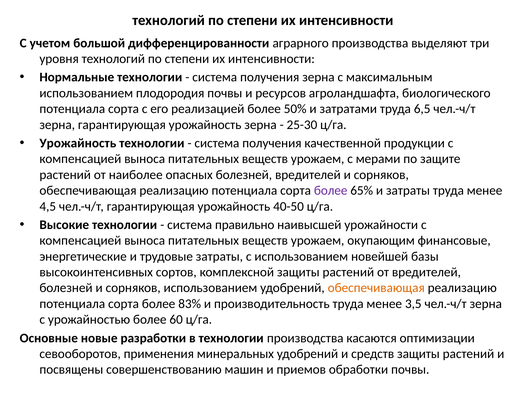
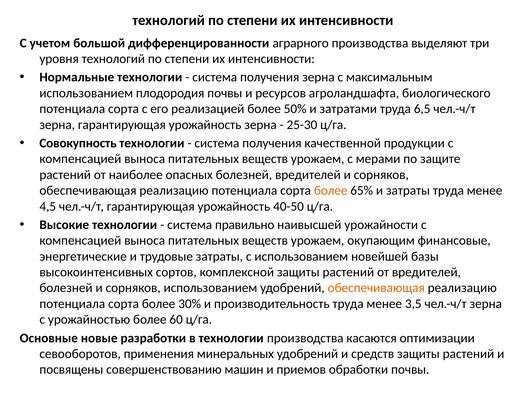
Урожайность at (78, 143): Урожайность -> Совокупность
более at (331, 190) colour: purple -> orange
83%: 83% -> 30%
